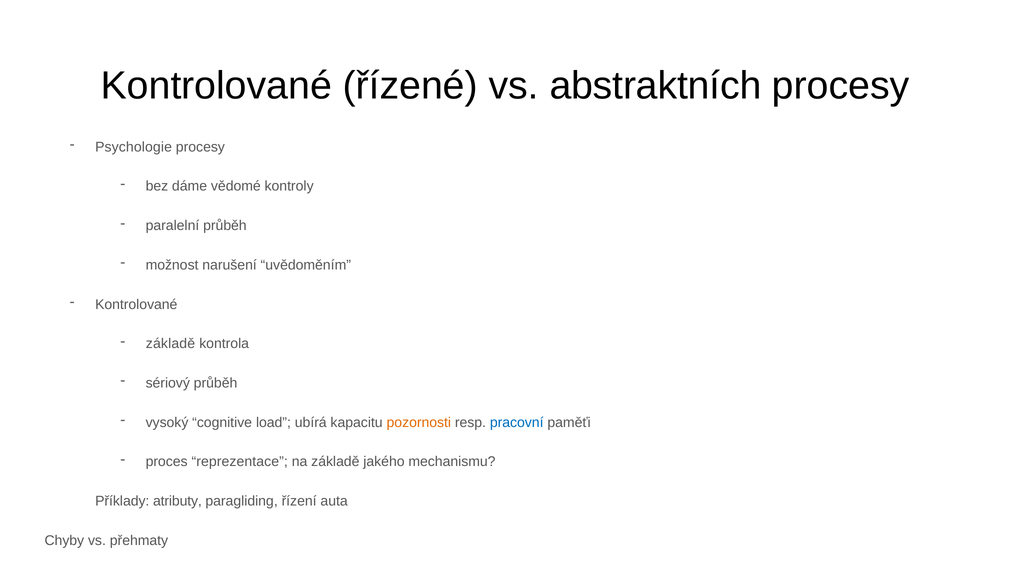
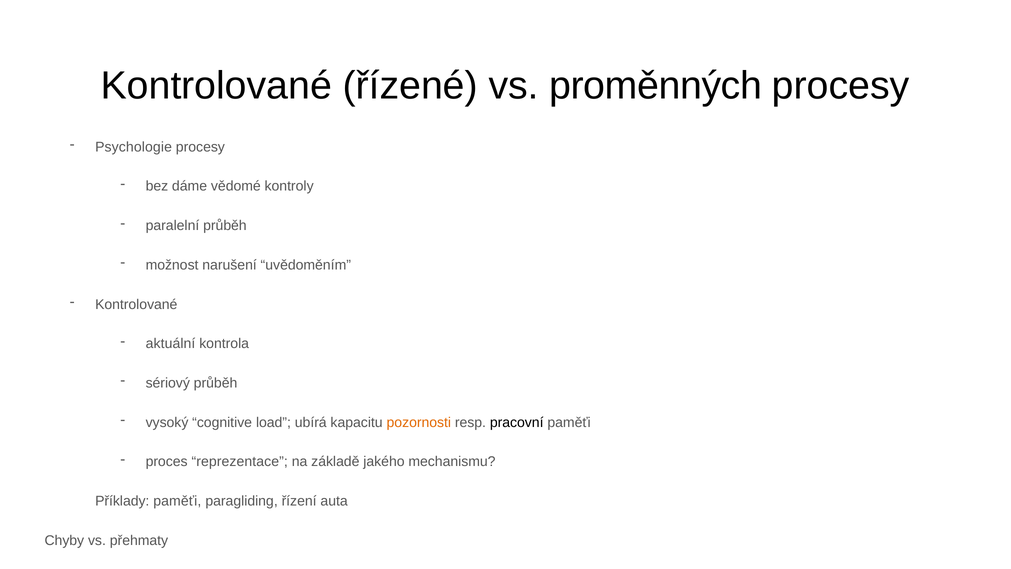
abstraktních: abstraktních -> proměnných
základě at (170, 344): základě -> aktuální
pracovní colour: blue -> black
Příklady atributy: atributy -> paměťi
